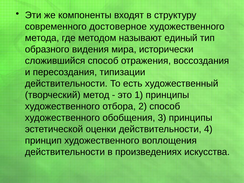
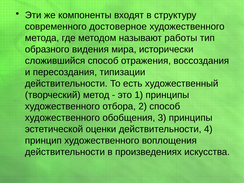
единый: единый -> работы
